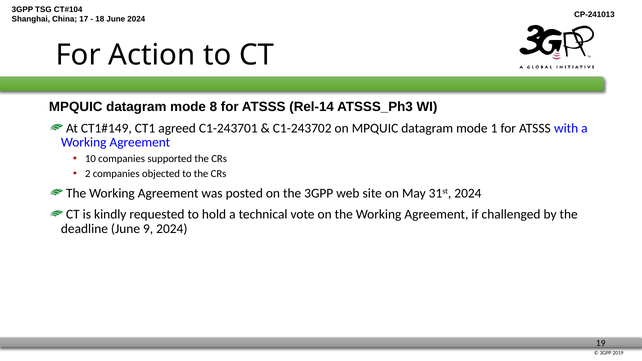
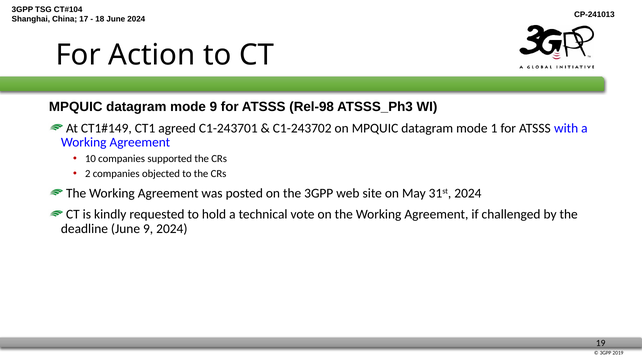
mode 8: 8 -> 9
Rel-14: Rel-14 -> Rel-98
